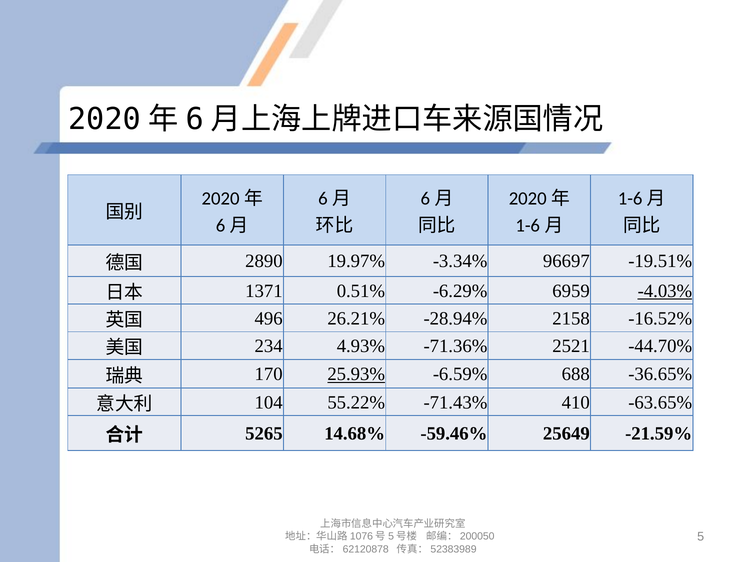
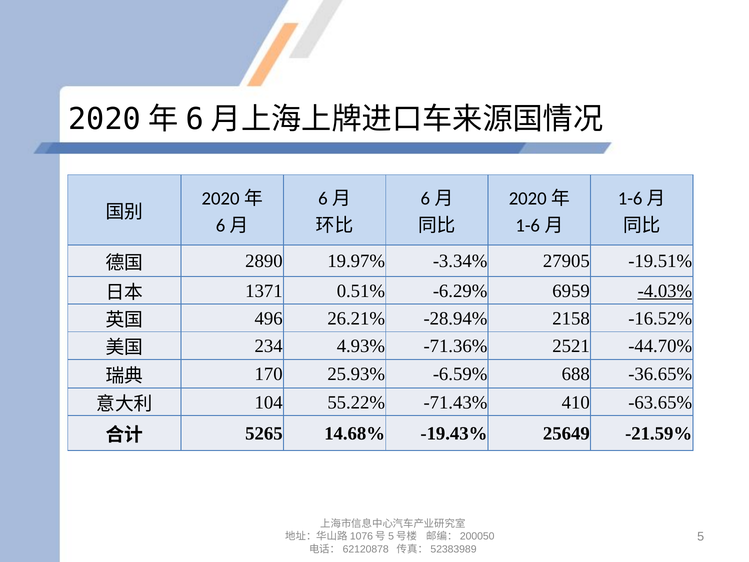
96697: 96697 -> 27905
25.93% underline: present -> none
-59.46%: -59.46% -> -19.43%
